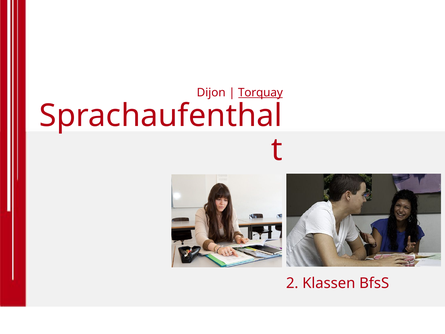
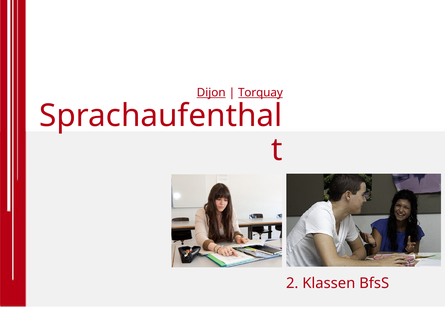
Dijon underline: none -> present
